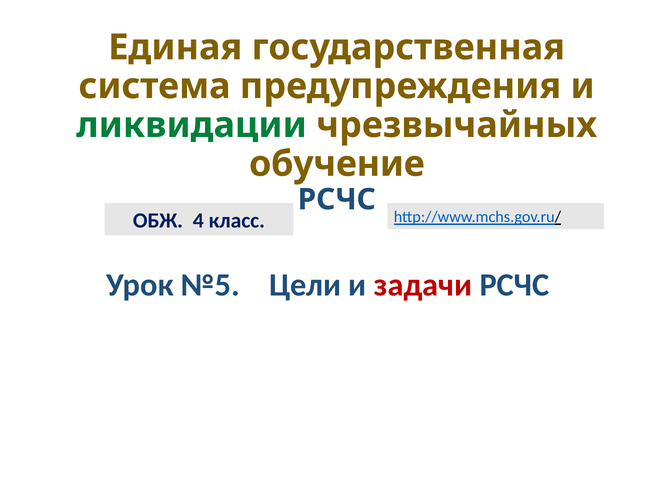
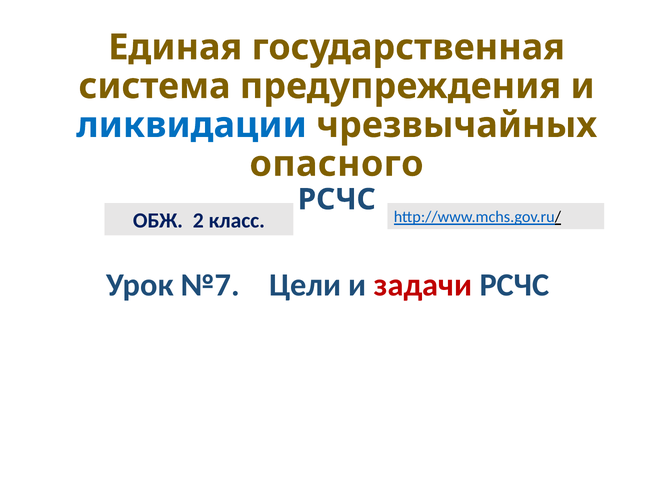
ликвидации colour: green -> blue
обучение: обучение -> опасного
4: 4 -> 2
№5: №5 -> №7
